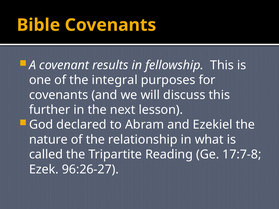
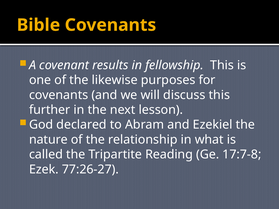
integral: integral -> likewise
96:26-27: 96:26-27 -> 77:26-27
